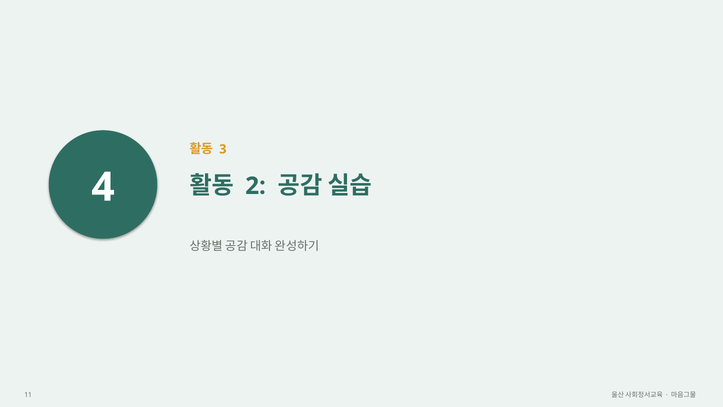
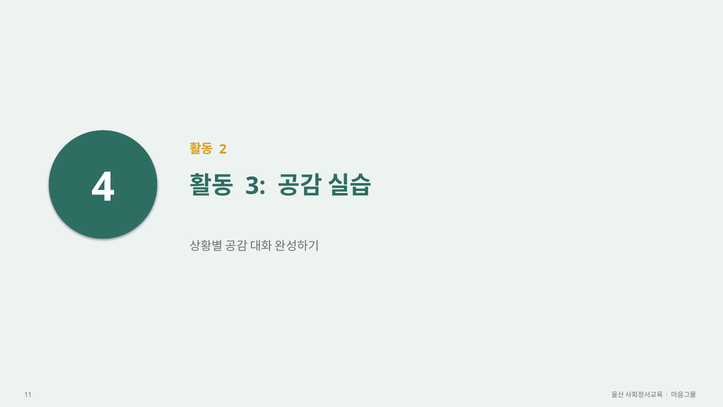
3: 3 -> 2
2: 2 -> 3
